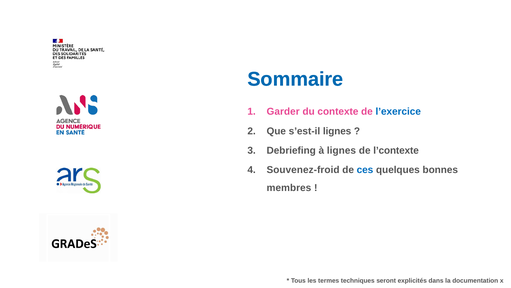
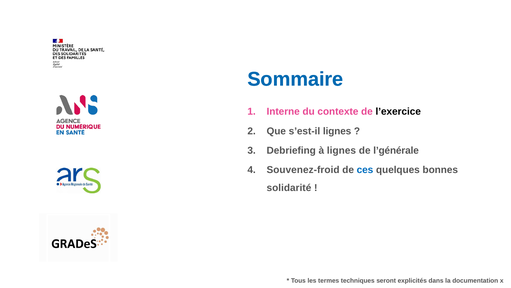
Garder: Garder -> Interne
l’exercice colour: blue -> black
l’contexte: l’contexte -> l’générale
membres: membres -> solidarité
